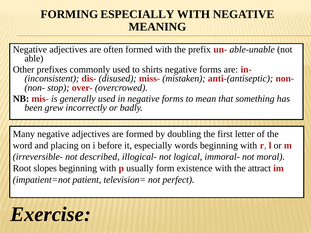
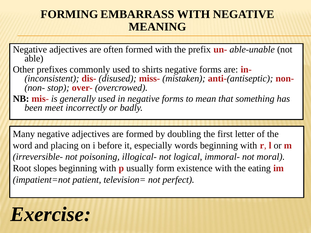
FORMING ESPECIALLY: ESPECIALLY -> EMBARRASS
grew: grew -> meet
described: described -> poisoning
attract: attract -> eating
